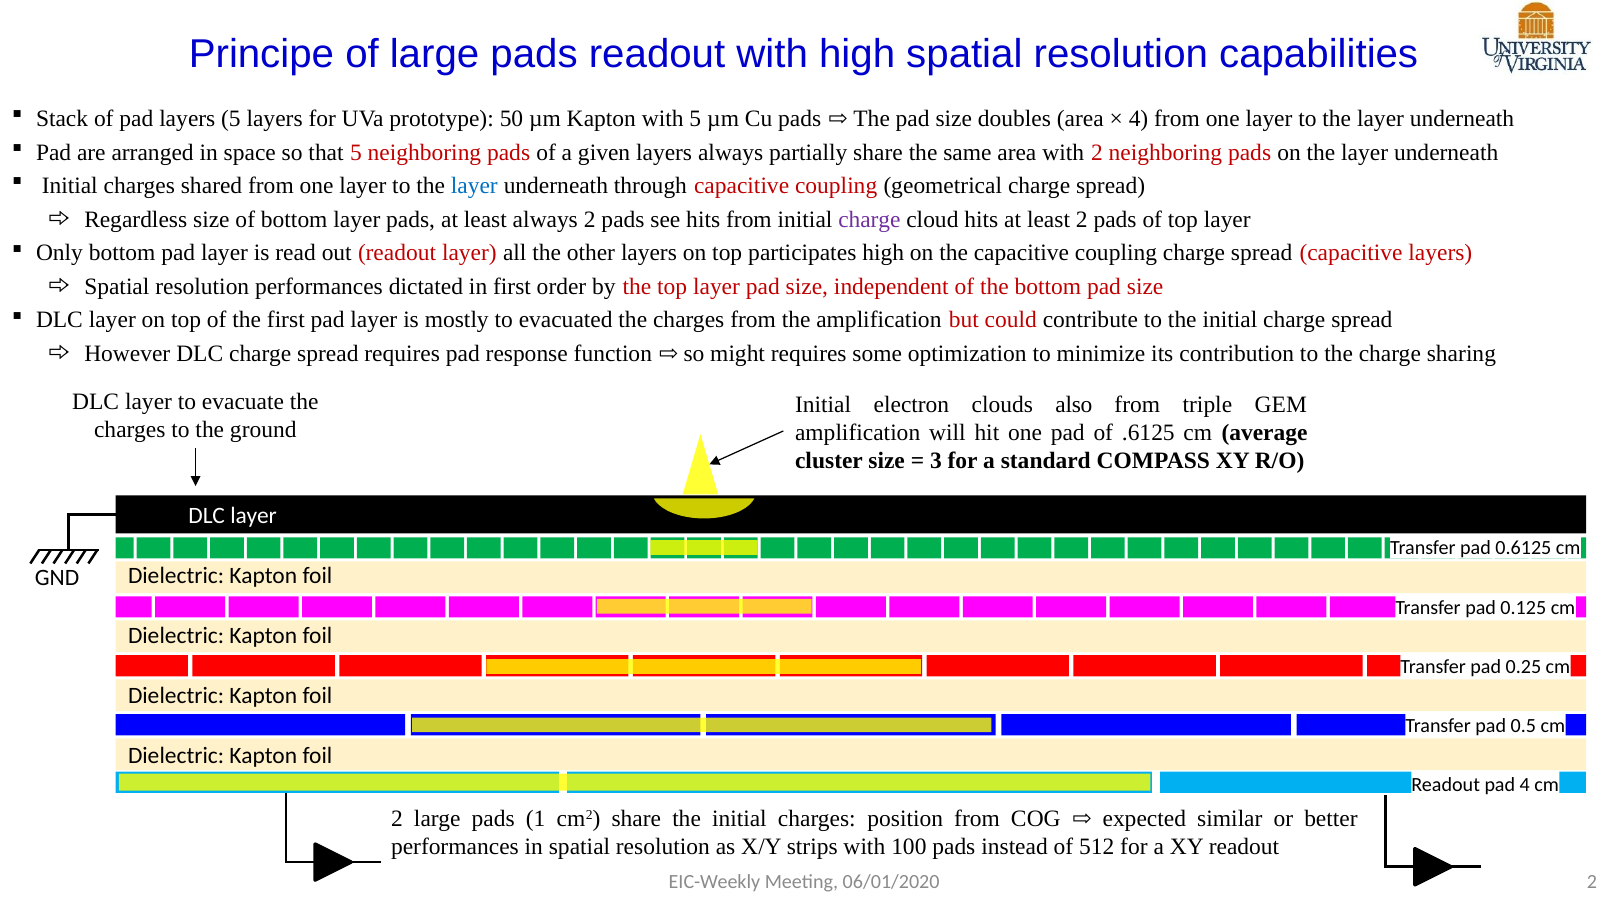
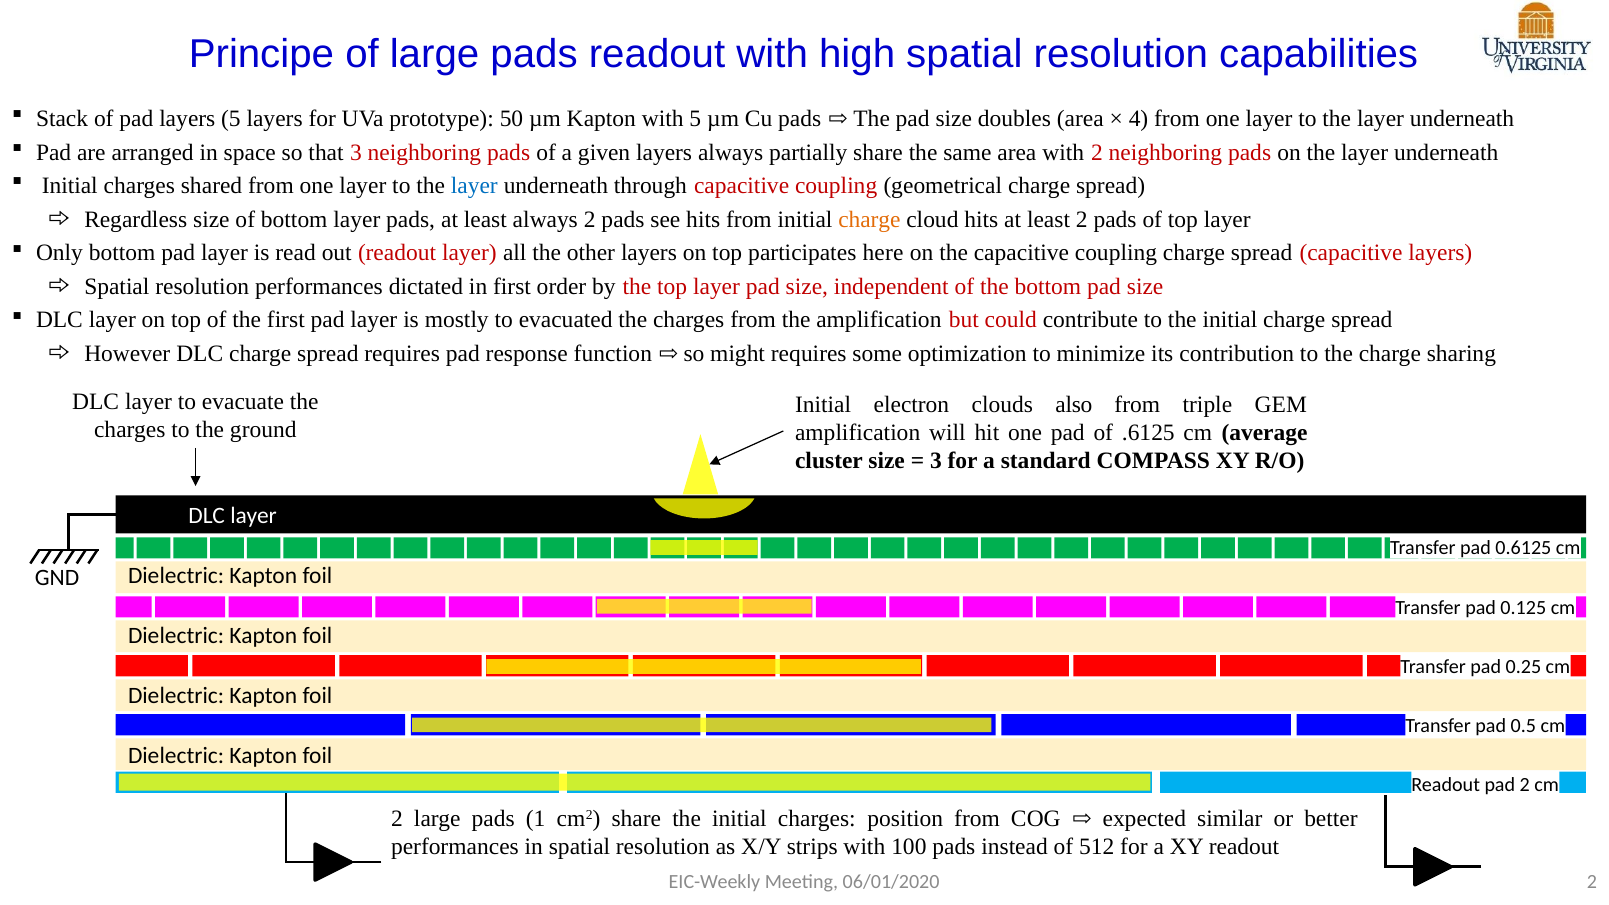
that 5: 5 -> 3
charge at (869, 220) colour: purple -> orange
participates high: high -> here
pad 4: 4 -> 2
